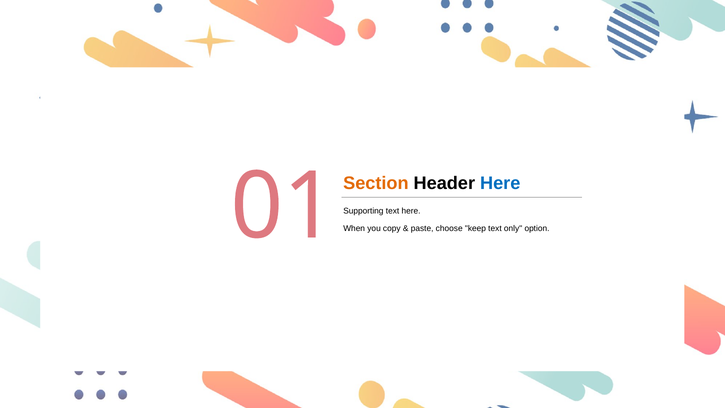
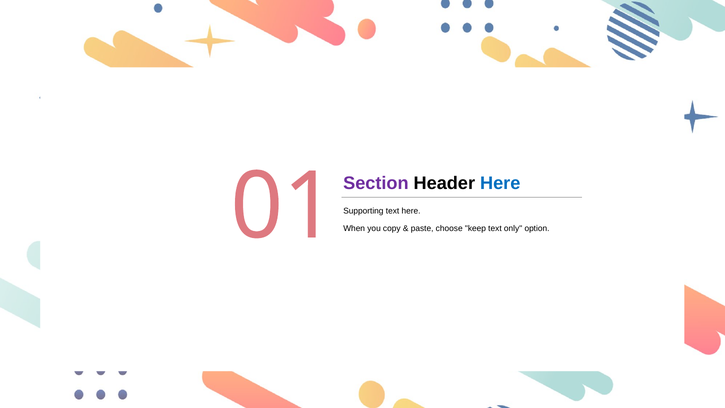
Section colour: orange -> purple
